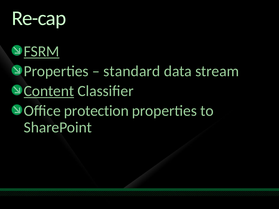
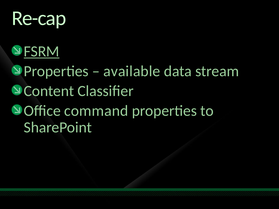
standard: standard -> available
Content underline: present -> none
protection: protection -> command
